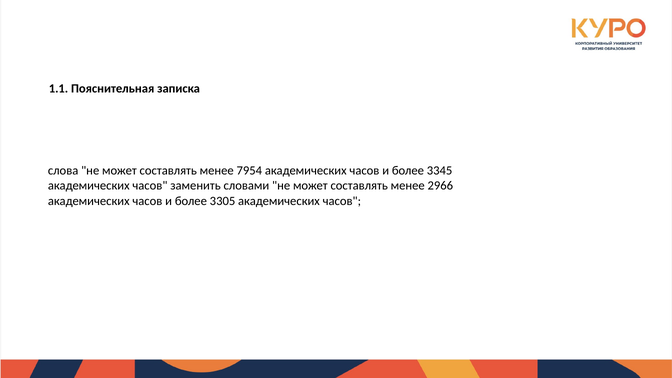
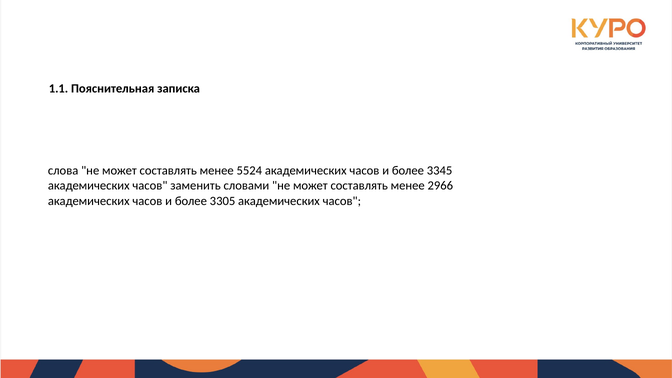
7954: 7954 -> 5524
